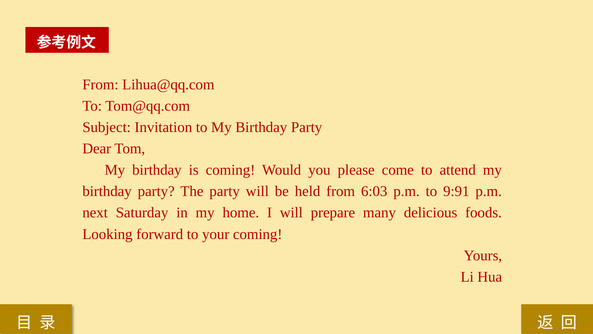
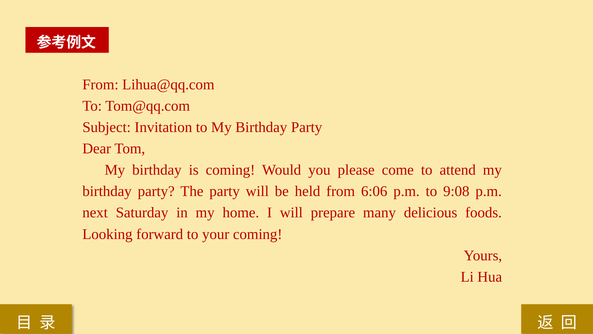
6:03: 6:03 -> 6:06
9:91: 9:91 -> 9:08
